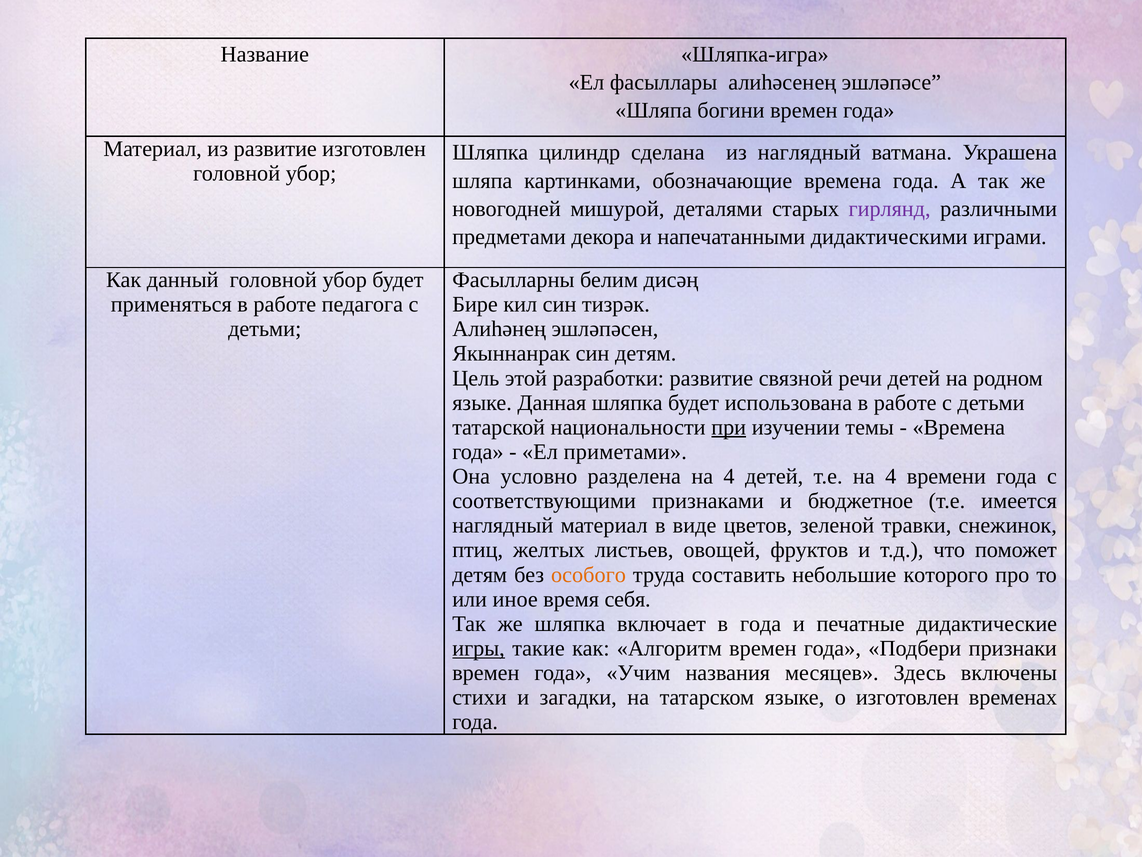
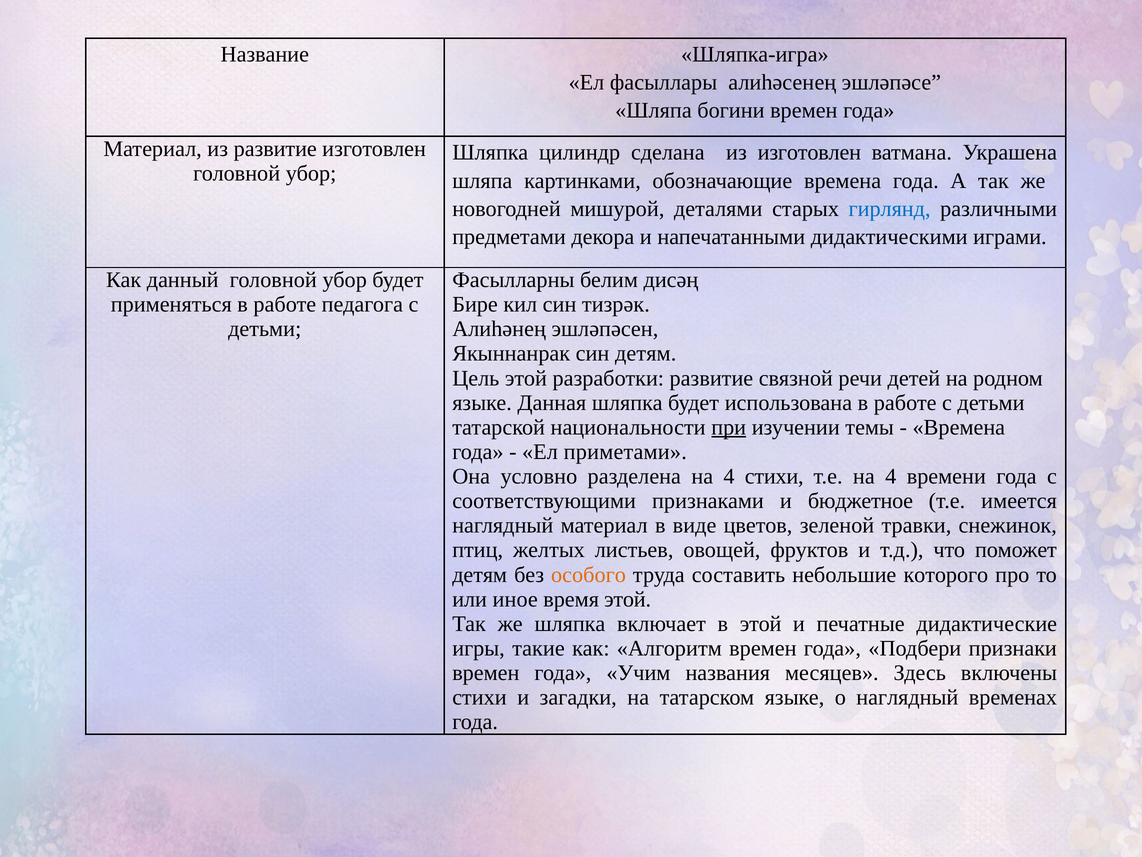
из наглядный: наглядный -> изготовлен
гирлянд colour: purple -> blue
4 детей: детей -> стихи
время себя: себя -> этой
в года: года -> этой
игры underline: present -> none
о изготовлен: изготовлен -> наглядный
